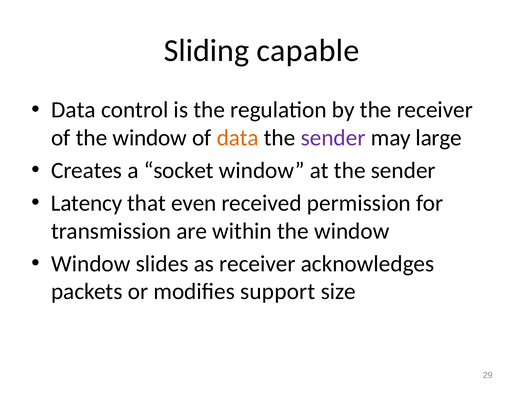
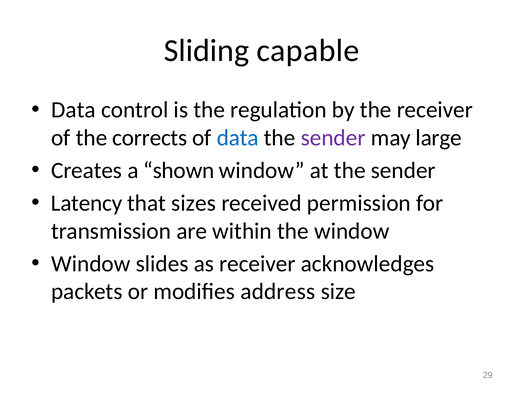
of the window: window -> corrects
data at (238, 138) colour: orange -> blue
socket: socket -> shown
even: even -> sizes
support: support -> address
